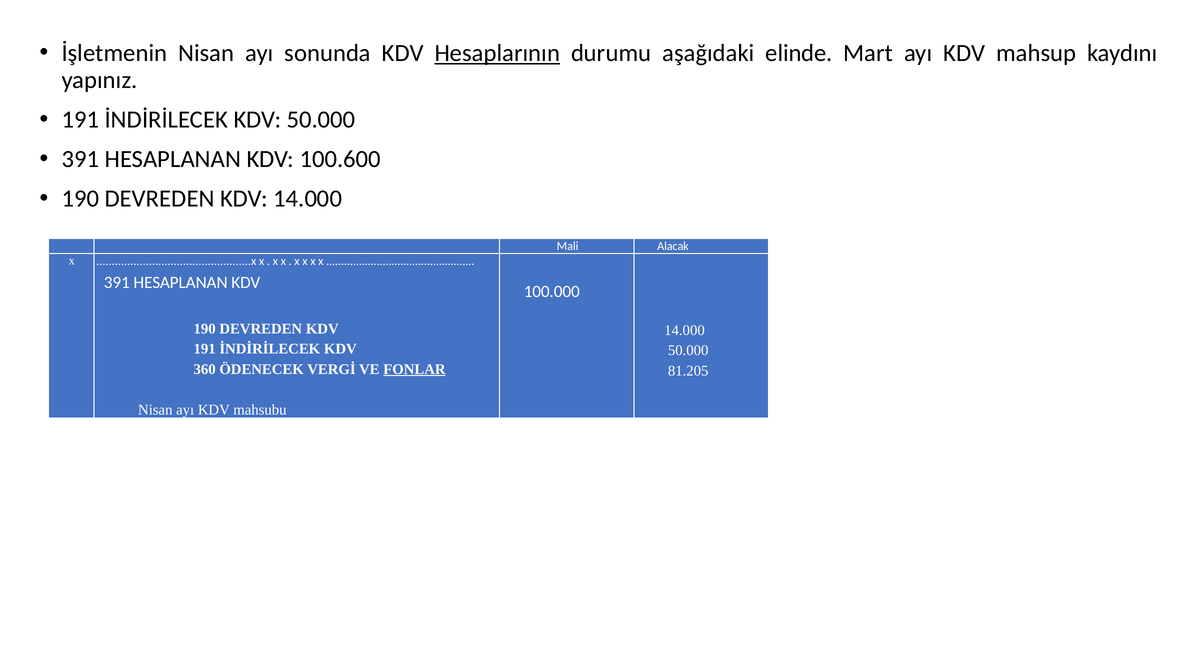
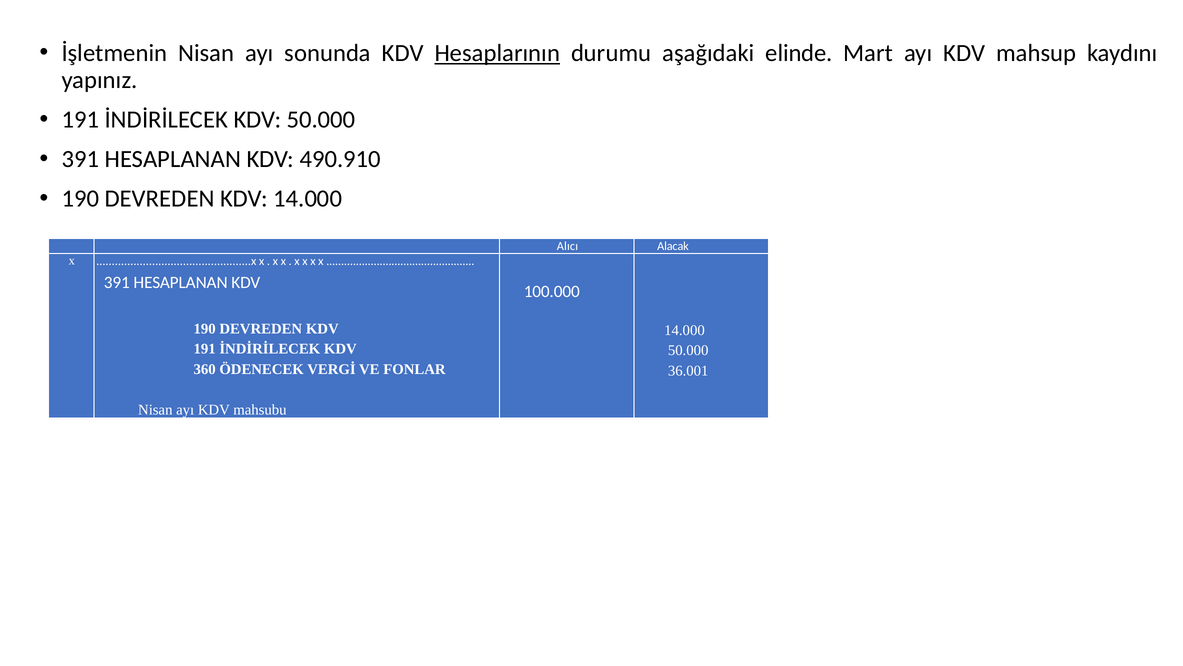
100.600: 100.600 -> 490.910
Mali: Mali -> Alıcı
FONLAR underline: present -> none
81.205: 81.205 -> 36.001
